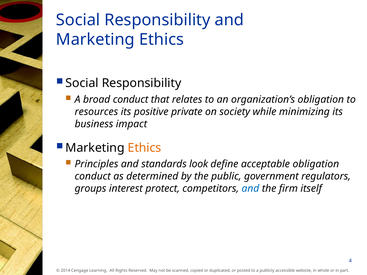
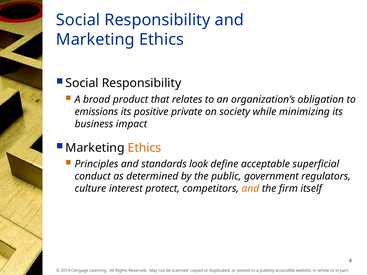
broad conduct: conduct -> product
resources: resources -> emissions
acceptable obligation: obligation -> superficial
groups: groups -> culture
and at (250, 189) colour: blue -> orange
